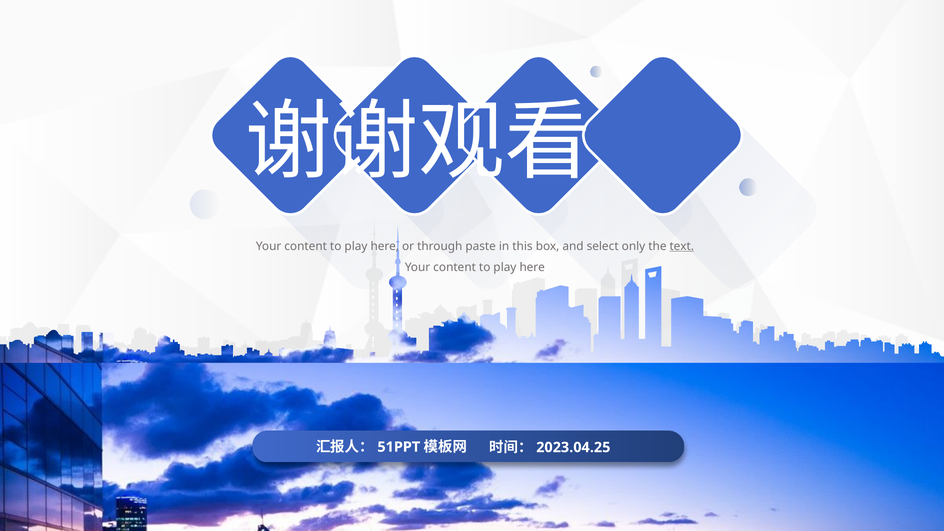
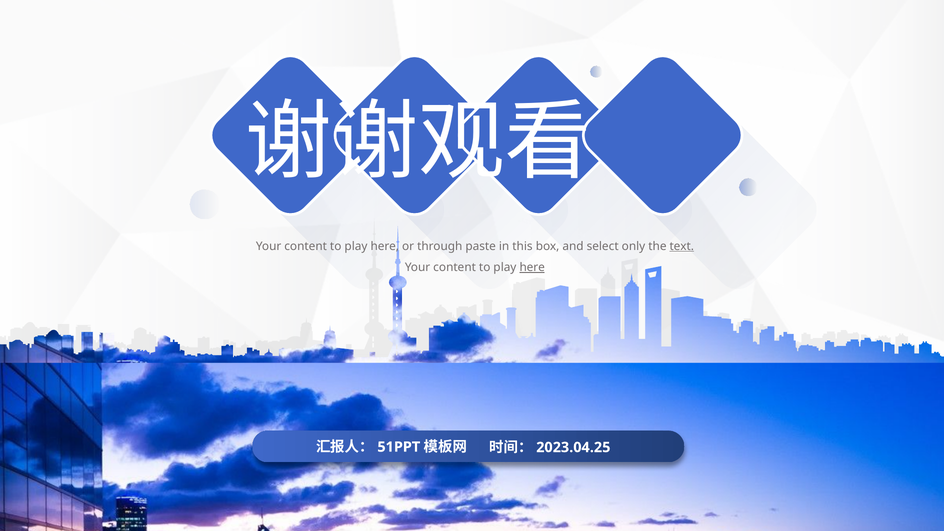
here at (532, 268) underline: none -> present
